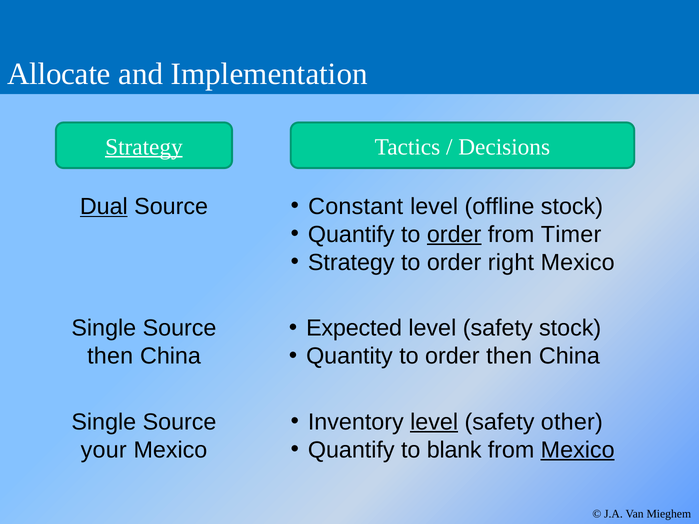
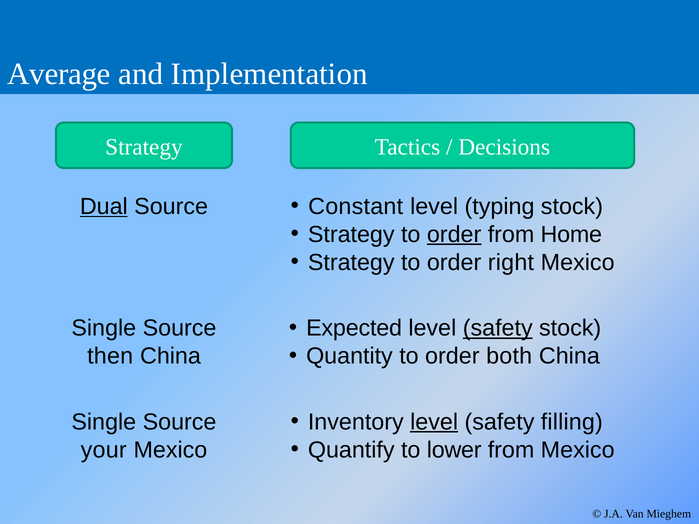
Allocate: Allocate -> Average
Strategy at (144, 147) underline: present -> none
offline: offline -> typing
Quantify at (351, 235): Quantify -> Strategy
Timer: Timer -> Home
safety at (498, 328) underline: none -> present
order then: then -> both
other: other -> filling
blank: blank -> lower
Mexico at (578, 450) underline: present -> none
